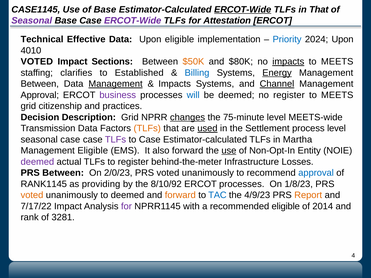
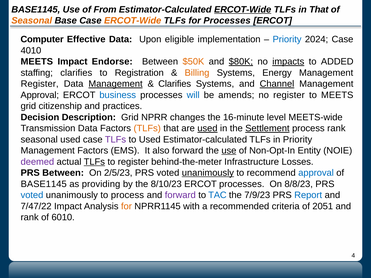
CASE1145 at (36, 10): CASE1145 -> BASE1145
of Base: Base -> From
Seasonal at (32, 21) colour: purple -> orange
ERCOT-Wide at (133, 21) colour: purple -> orange
for Attestation: Attestation -> Processes
Technical: Technical -> Computer
2024 Upon: Upon -> Case
VOTED at (37, 62): VOTED -> MEETS
Sections: Sections -> Endorse
$80K underline: none -> present
MEETS at (337, 62): MEETS -> ADDED
Established: Established -> Registration
Billing colour: blue -> orange
Energy underline: present -> none
Between at (40, 84): Between -> Register
Impacts at (175, 84): Impacts -> Clarifies
business colour: purple -> blue
be deemed: deemed -> amends
changes underline: present -> none
75-minute: 75-minute -> 16-minute
Settlement underline: none -> present
process level: level -> rank
seasonal case: case -> used
to Case: Case -> Used
in Martha: Martha -> Priority
Management Eligible: Eligible -> Factors
TLFs at (94, 162) underline: none -> present
2/0/23: 2/0/23 -> 2/5/23
unanimously at (208, 173) underline: none -> present
RANK1145 at (44, 184): RANK1145 -> BASE1145
8/10/92: 8/10/92 -> 8/10/23
1/8/23: 1/8/23 -> 8/8/23
voted at (32, 195) colour: orange -> blue
to deemed: deemed -> process
forward at (180, 195) colour: orange -> purple
4/9/23: 4/9/23 -> 7/9/23
Report colour: orange -> blue
7/17/22: 7/17/22 -> 7/47/22
for at (126, 206) colour: purple -> orange
recommended eligible: eligible -> criteria
2014: 2014 -> 2051
3281: 3281 -> 6010
